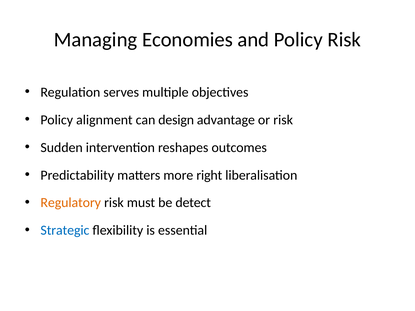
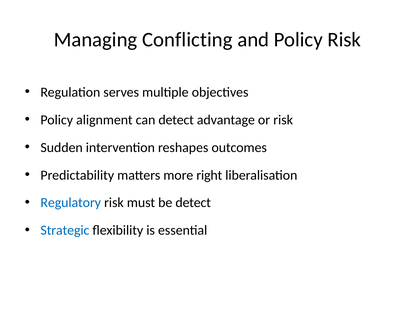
Economies: Economies -> Conflicting
can design: design -> detect
Regulatory colour: orange -> blue
